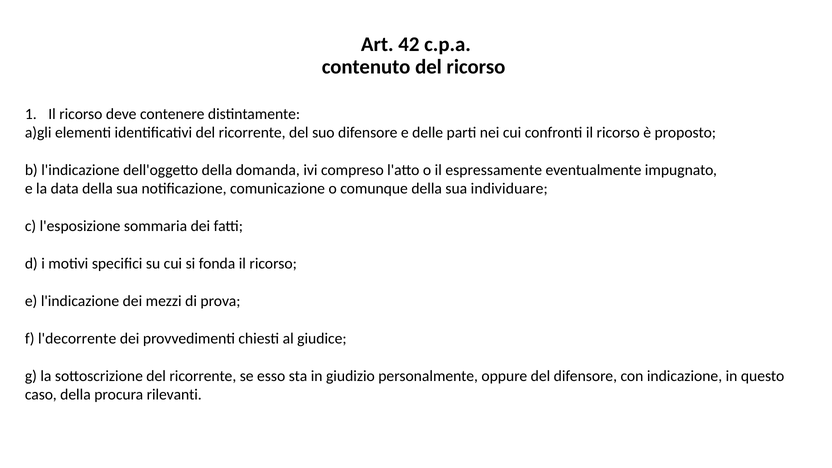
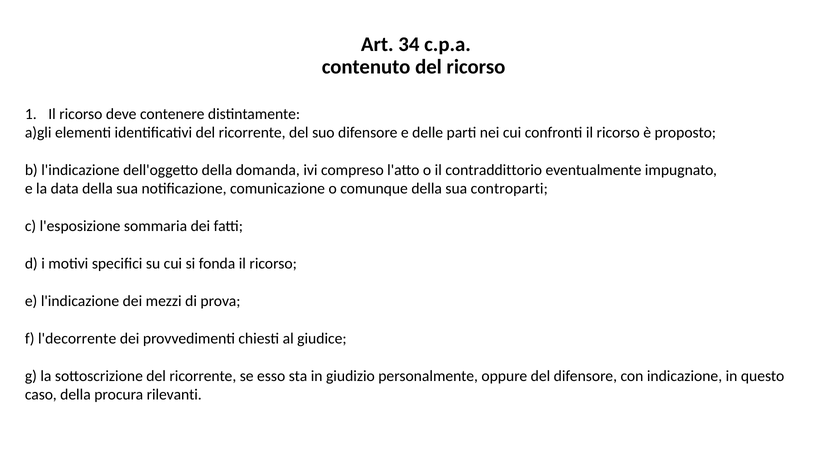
42: 42 -> 34
espressamente: espressamente -> contraddittorio
individuare: individuare -> controparti
